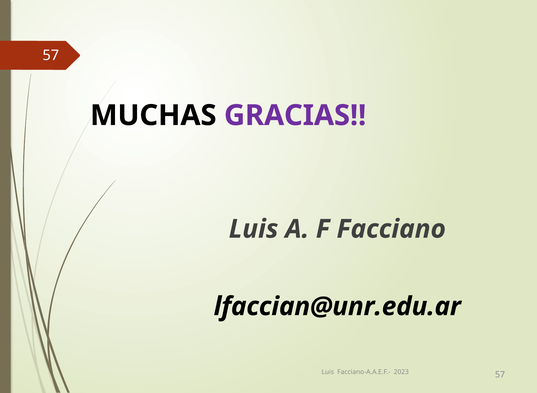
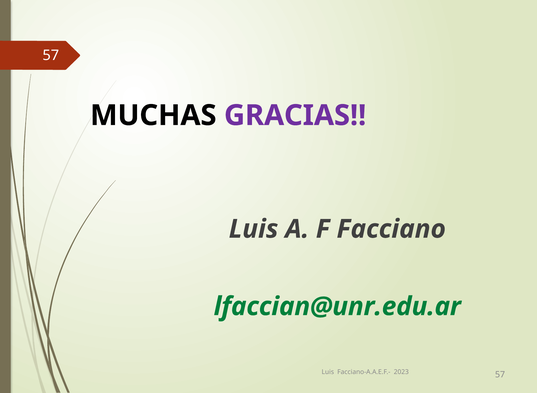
lfaccian@unr.edu.ar colour: black -> green
